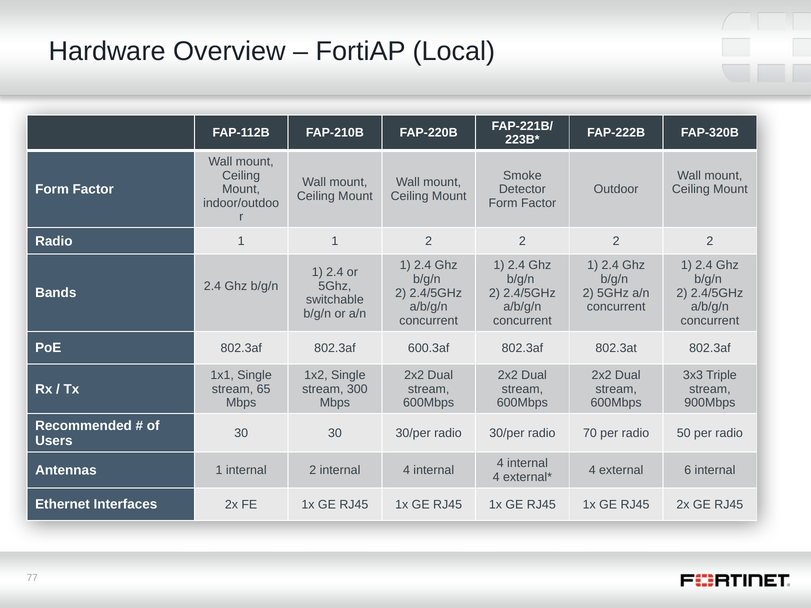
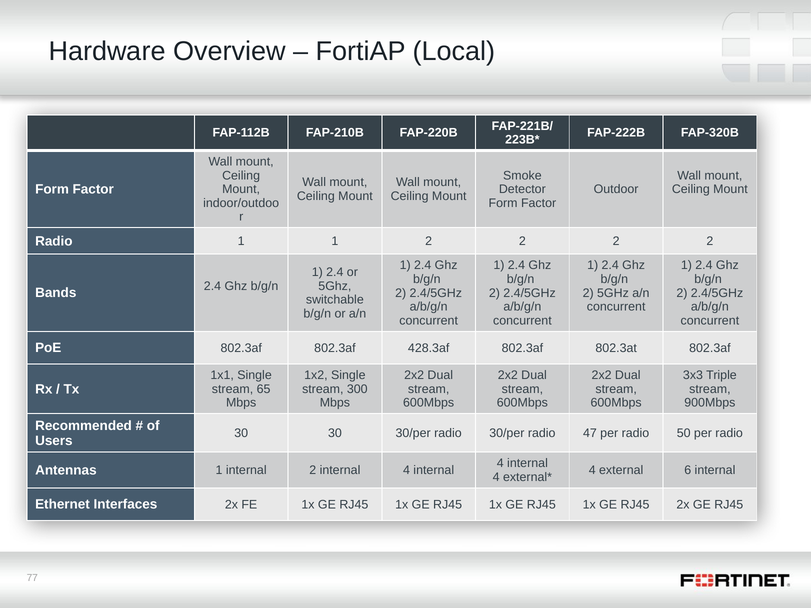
600.3af: 600.3af -> 428.3af
70: 70 -> 47
